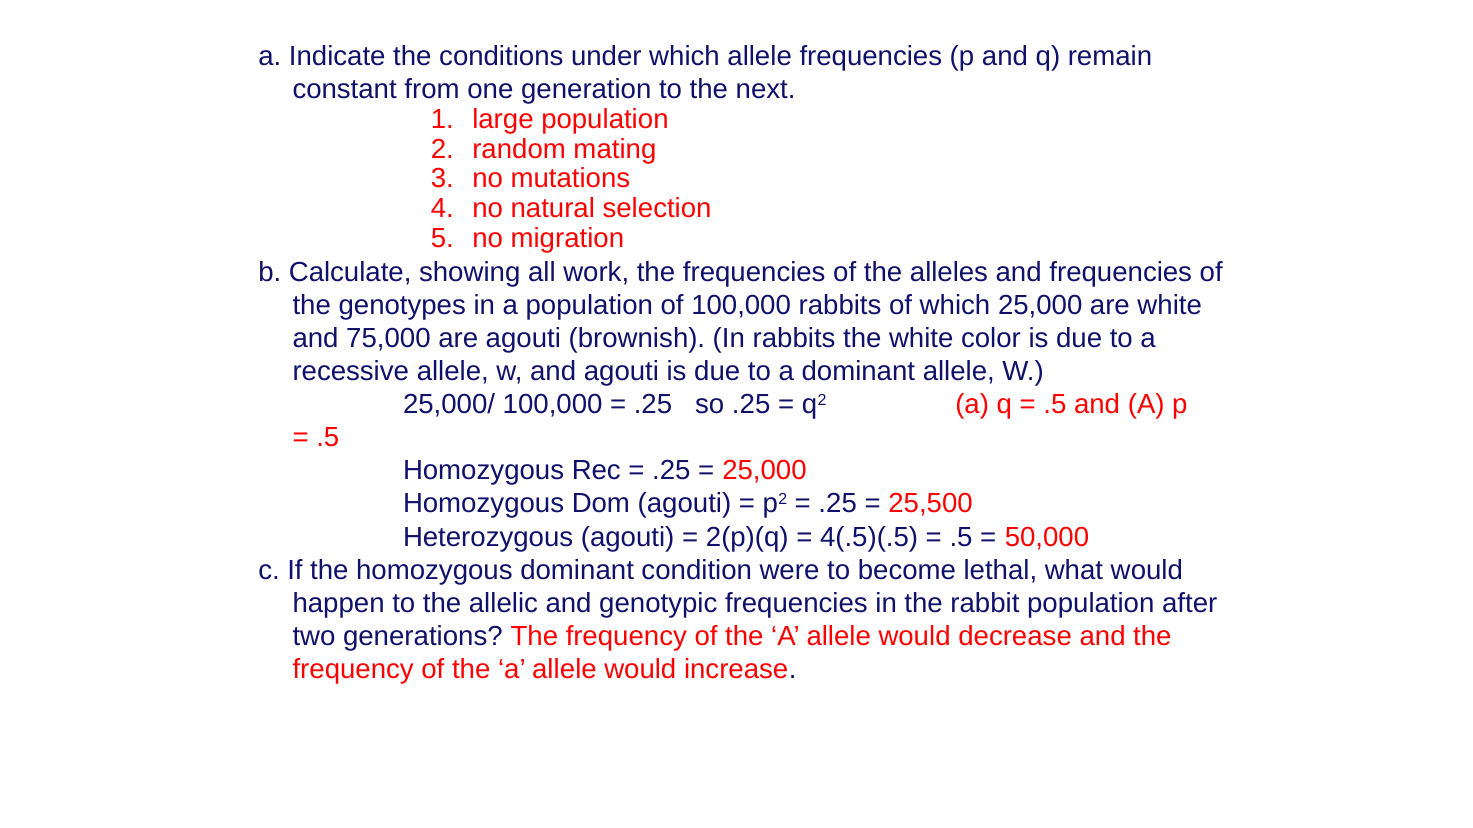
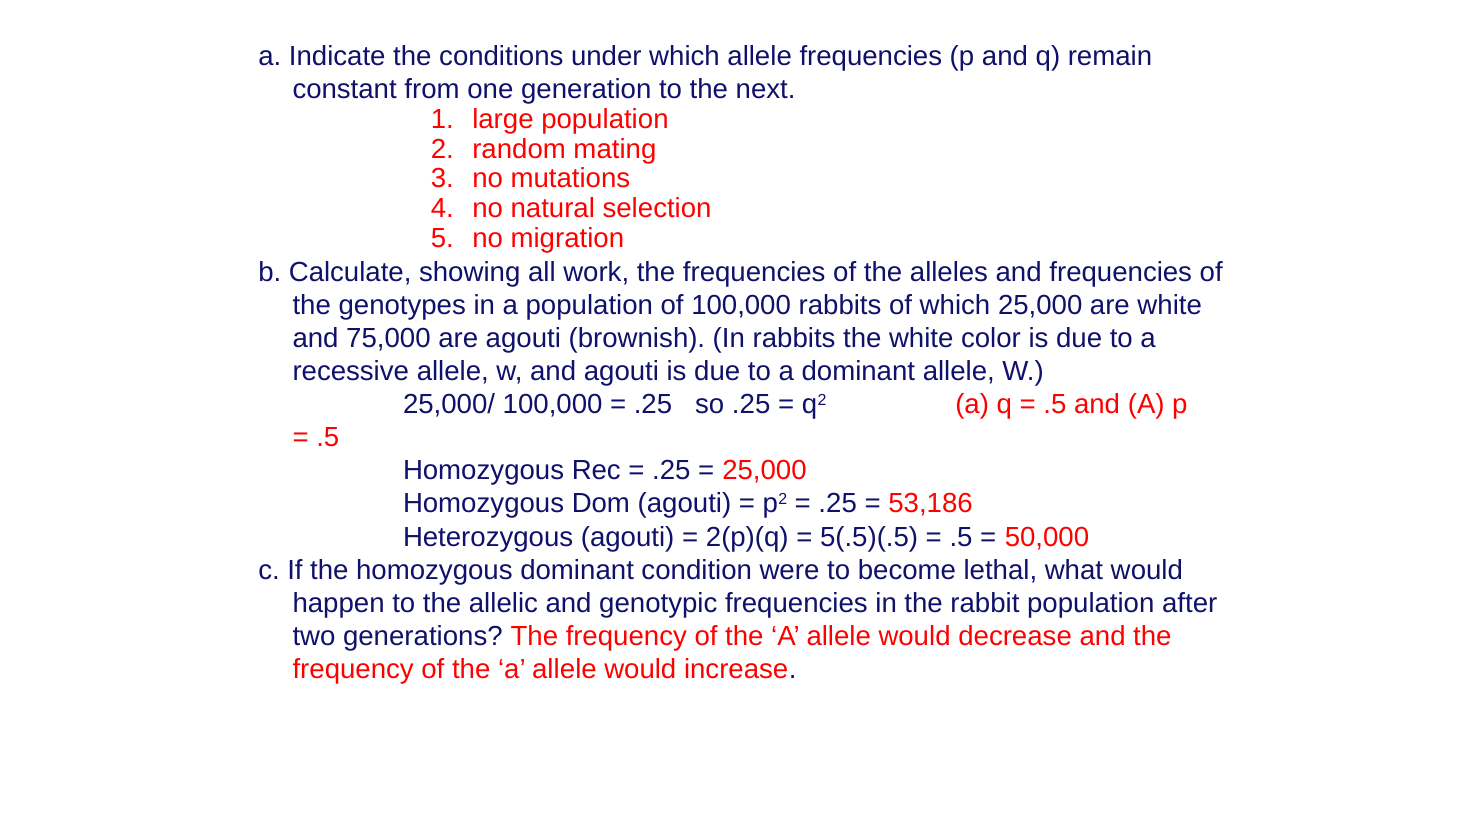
25,500: 25,500 -> 53,186
4(.5)(.5: 4(.5)(.5 -> 5(.5)(.5
